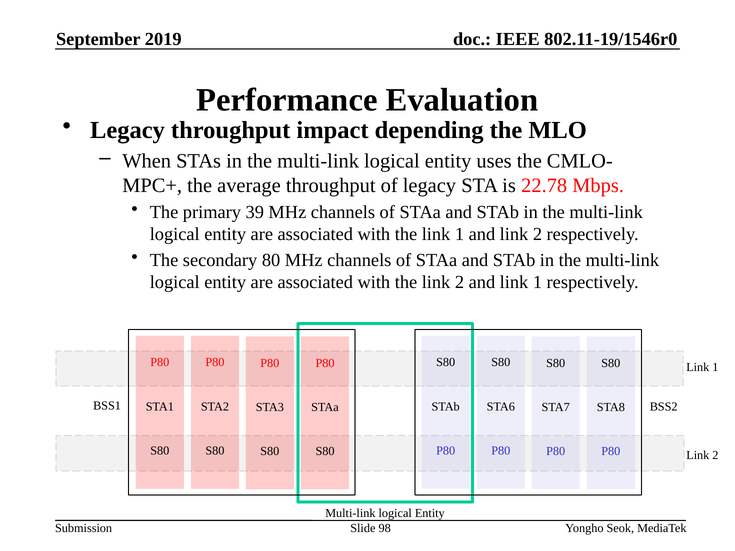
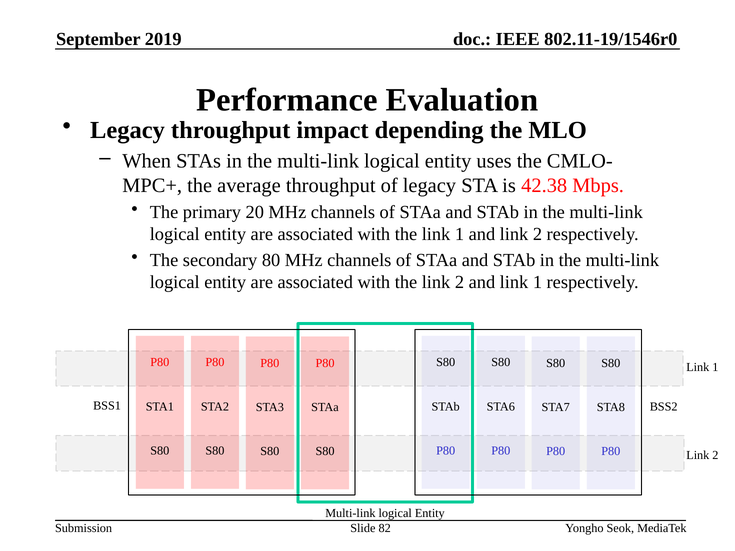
22.78: 22.78 -> 42.38
39: 39 -> 20
98: 98 -> 82
